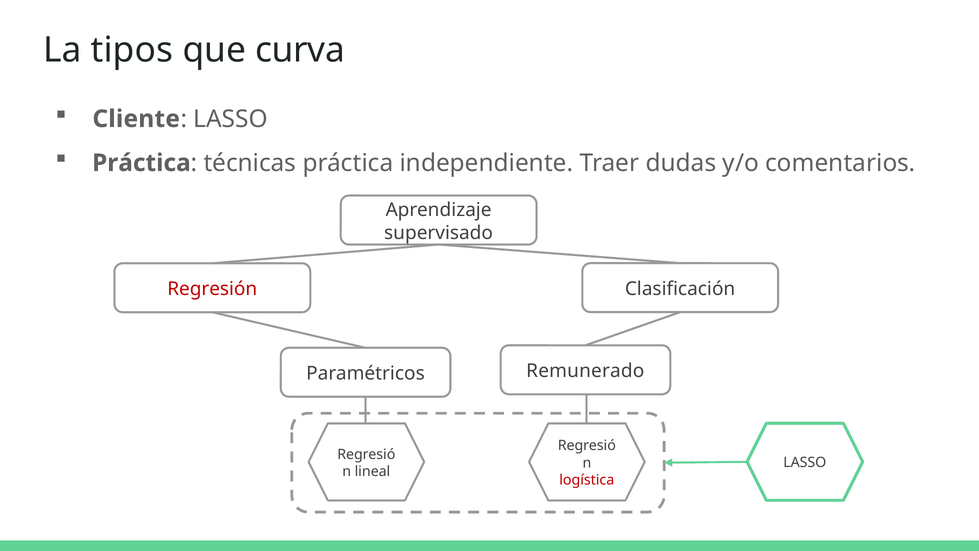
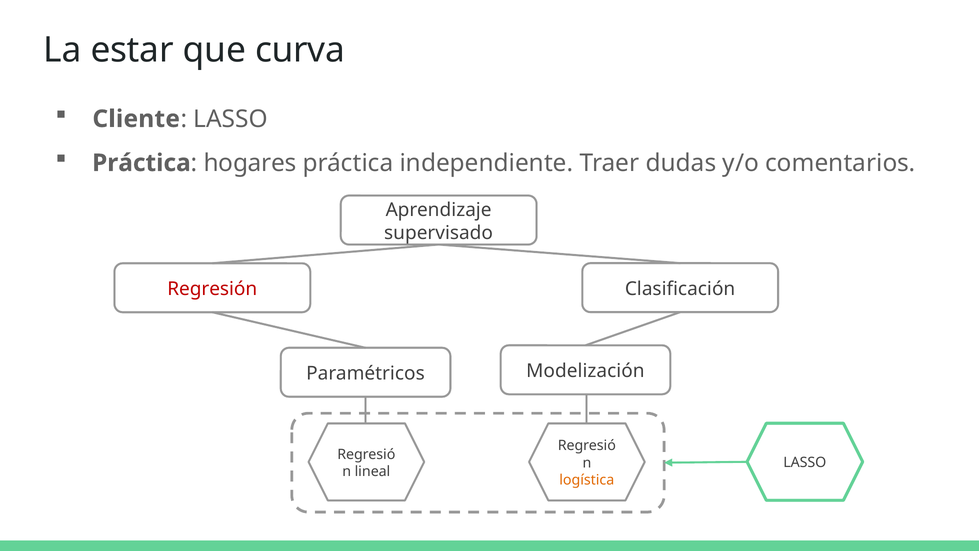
tipos: tipos -> estar
técnicas: técnicas -> hogares
Remunerado: Remunerado -> Modelización
logística colour: red -> orange
